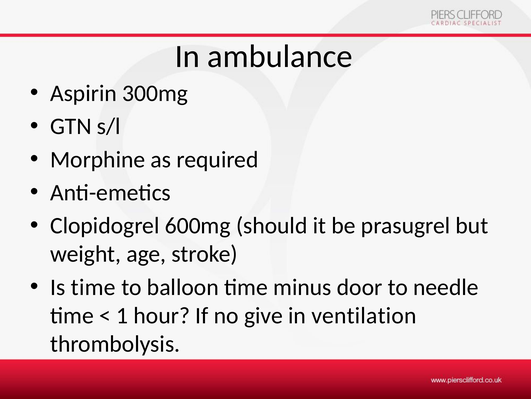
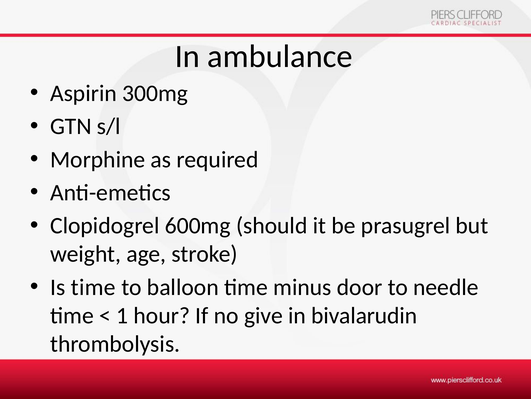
ventilation: ventilation -> bivalarudin
